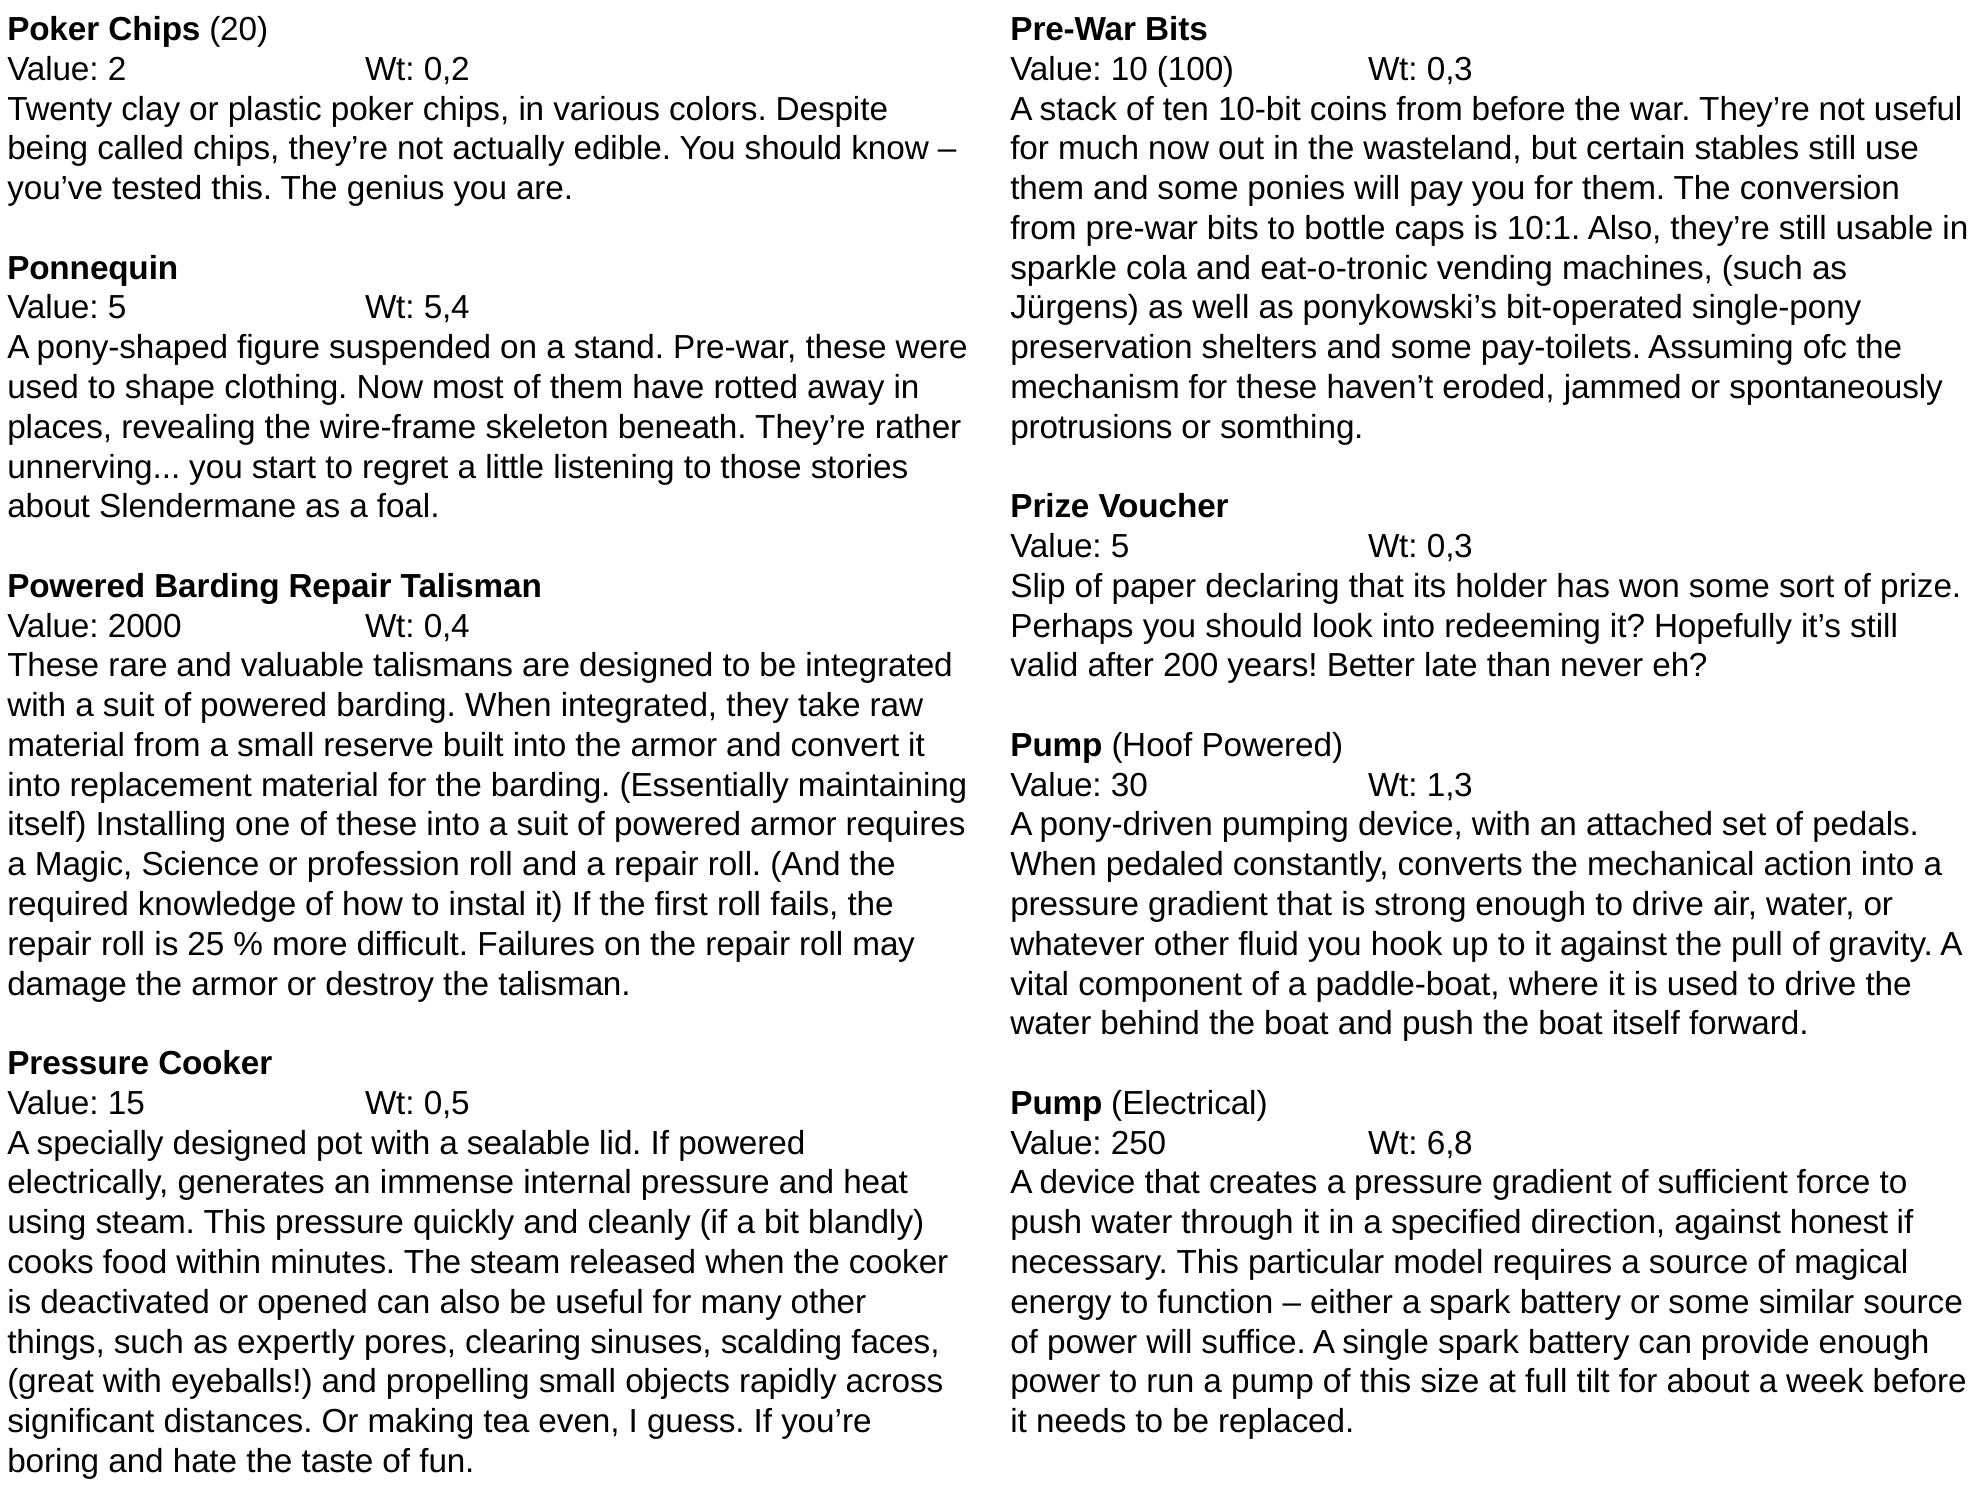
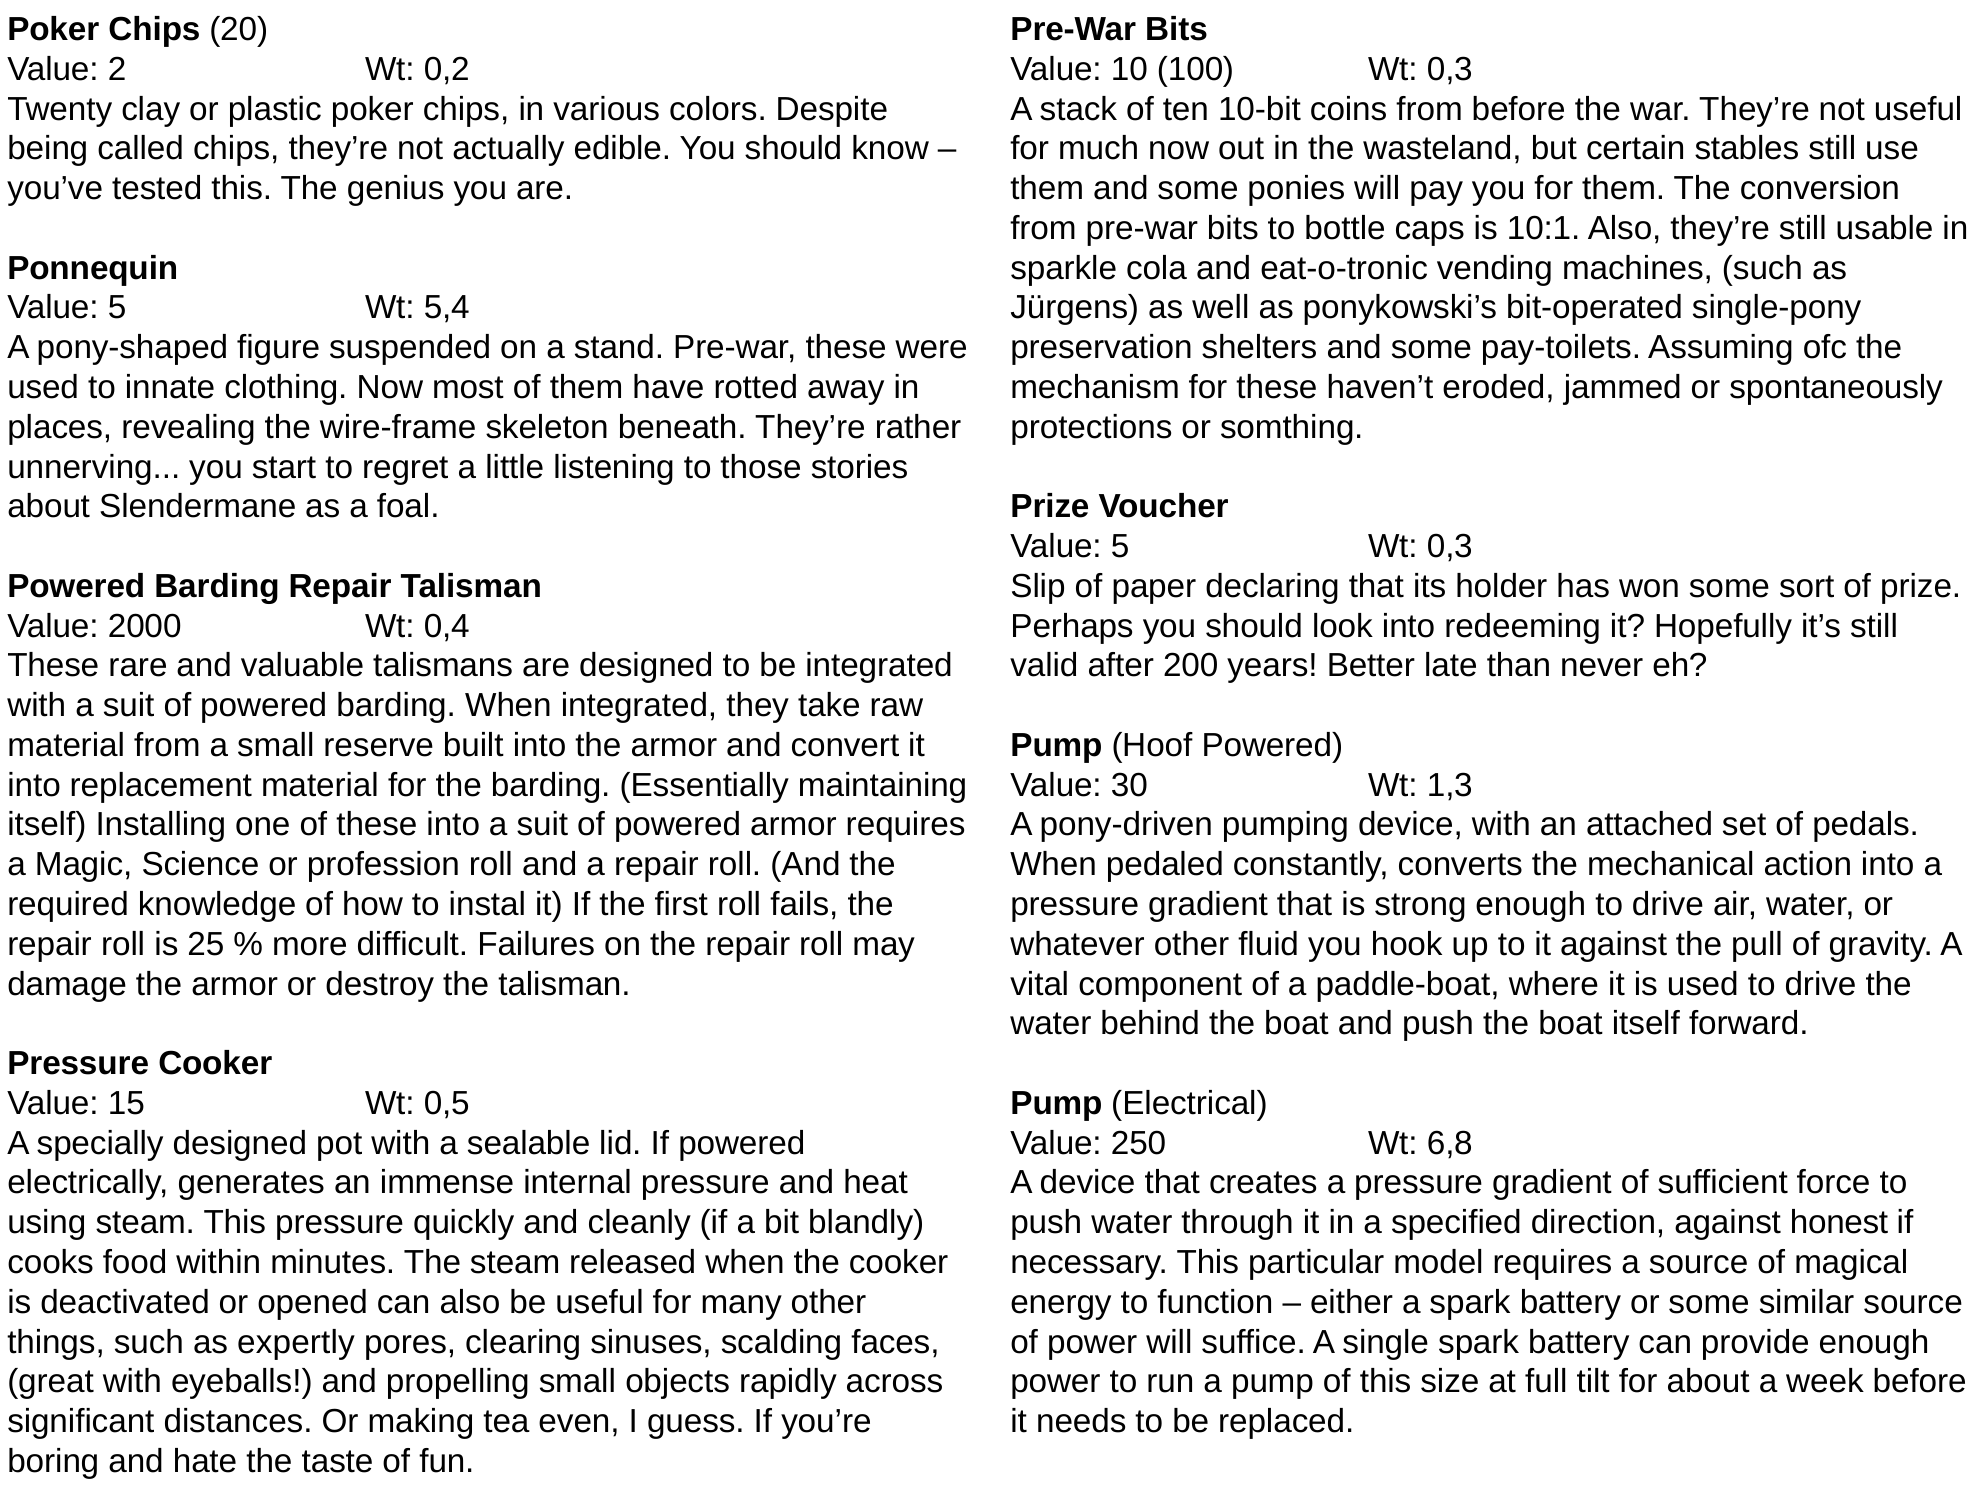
shape: shape -> innate
protrusions: protrusions -> protections
